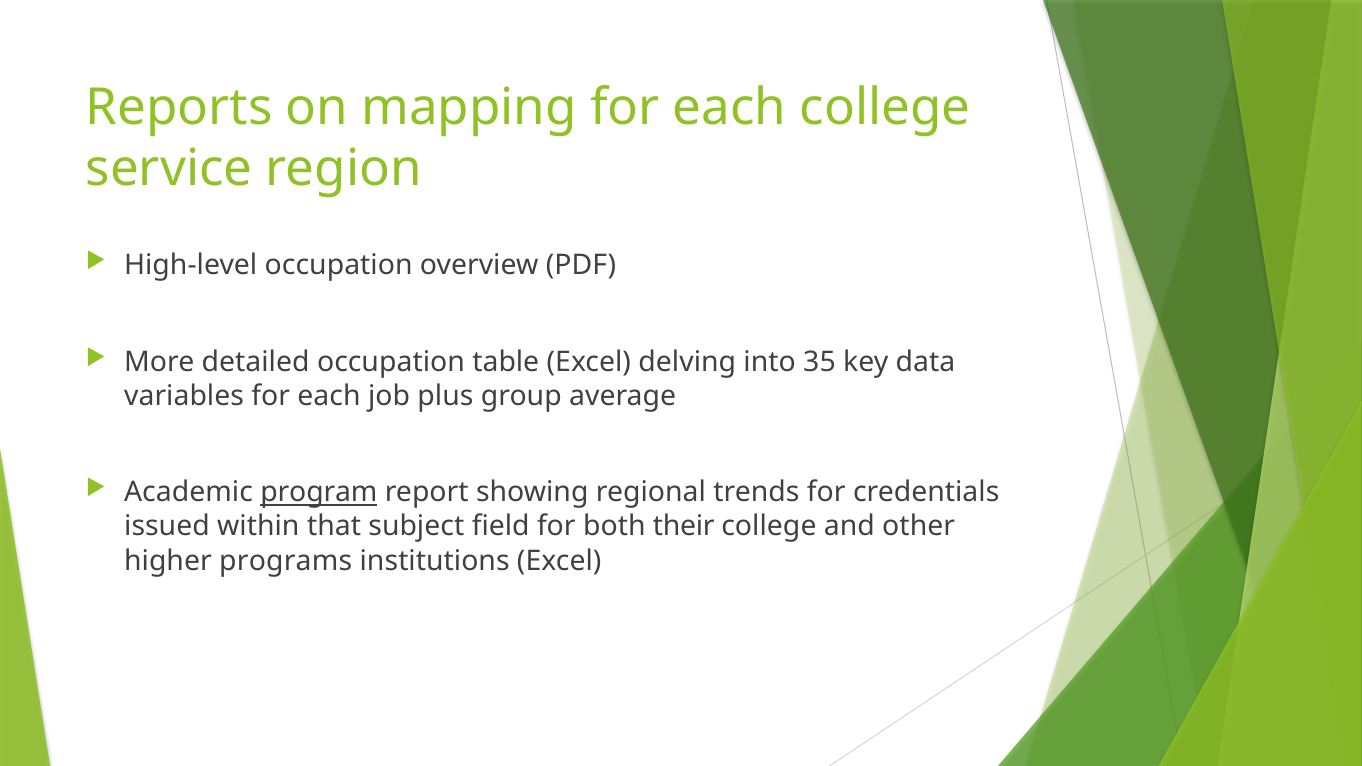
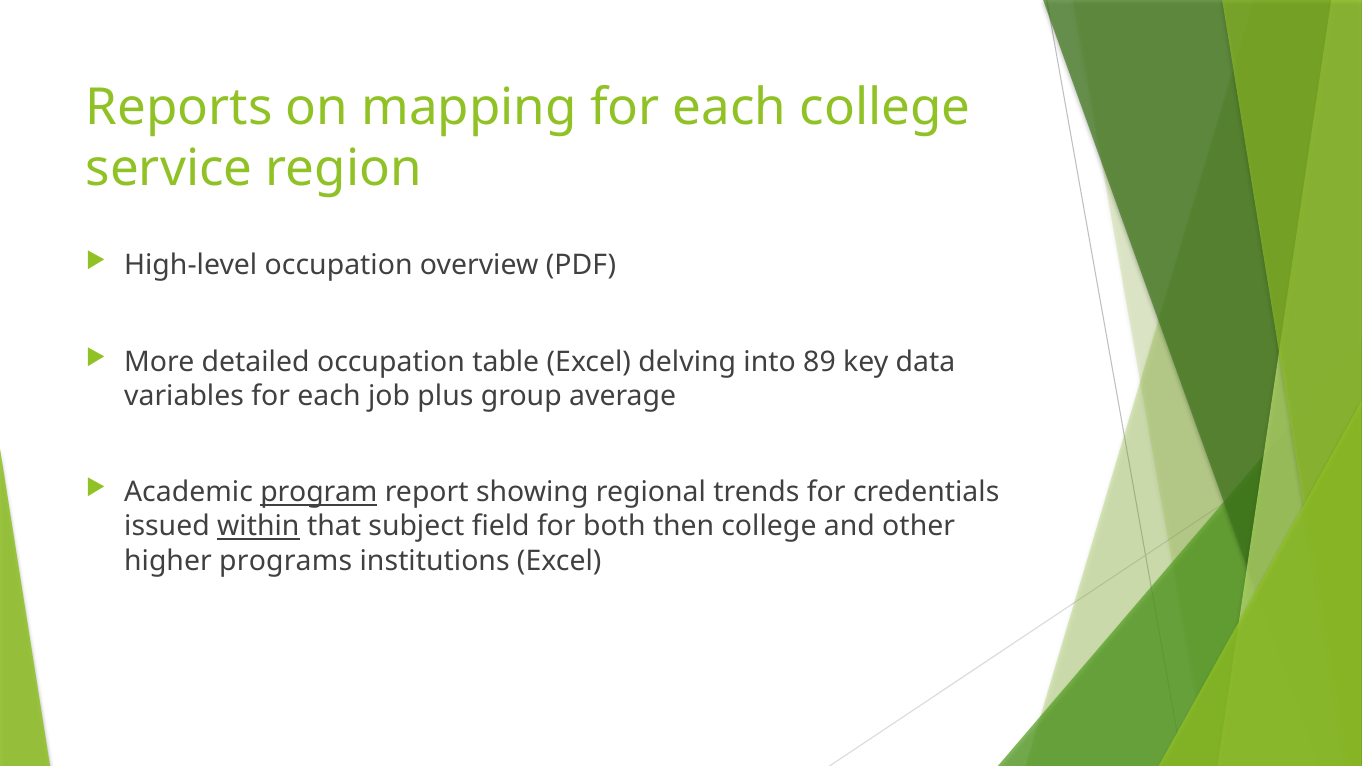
35: 35 -> 89
within underline: none -> present
their: their -> then
